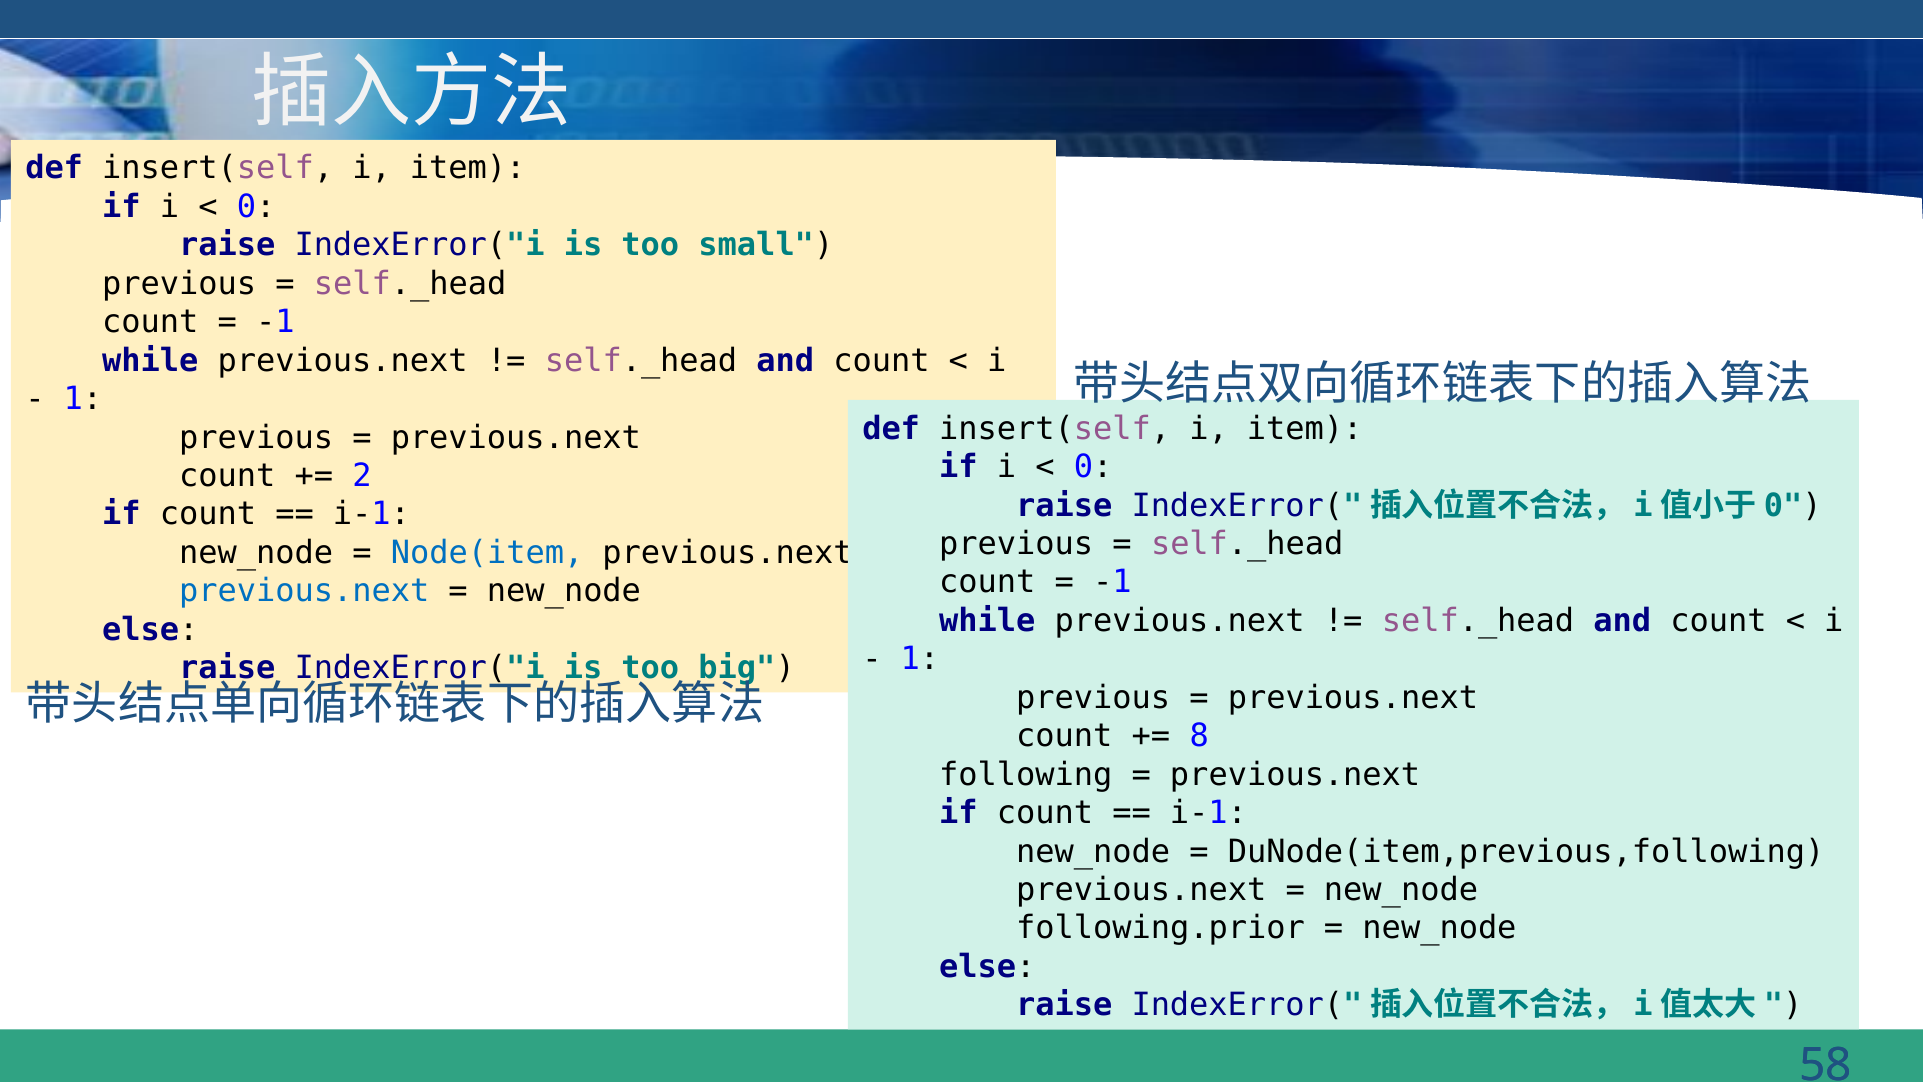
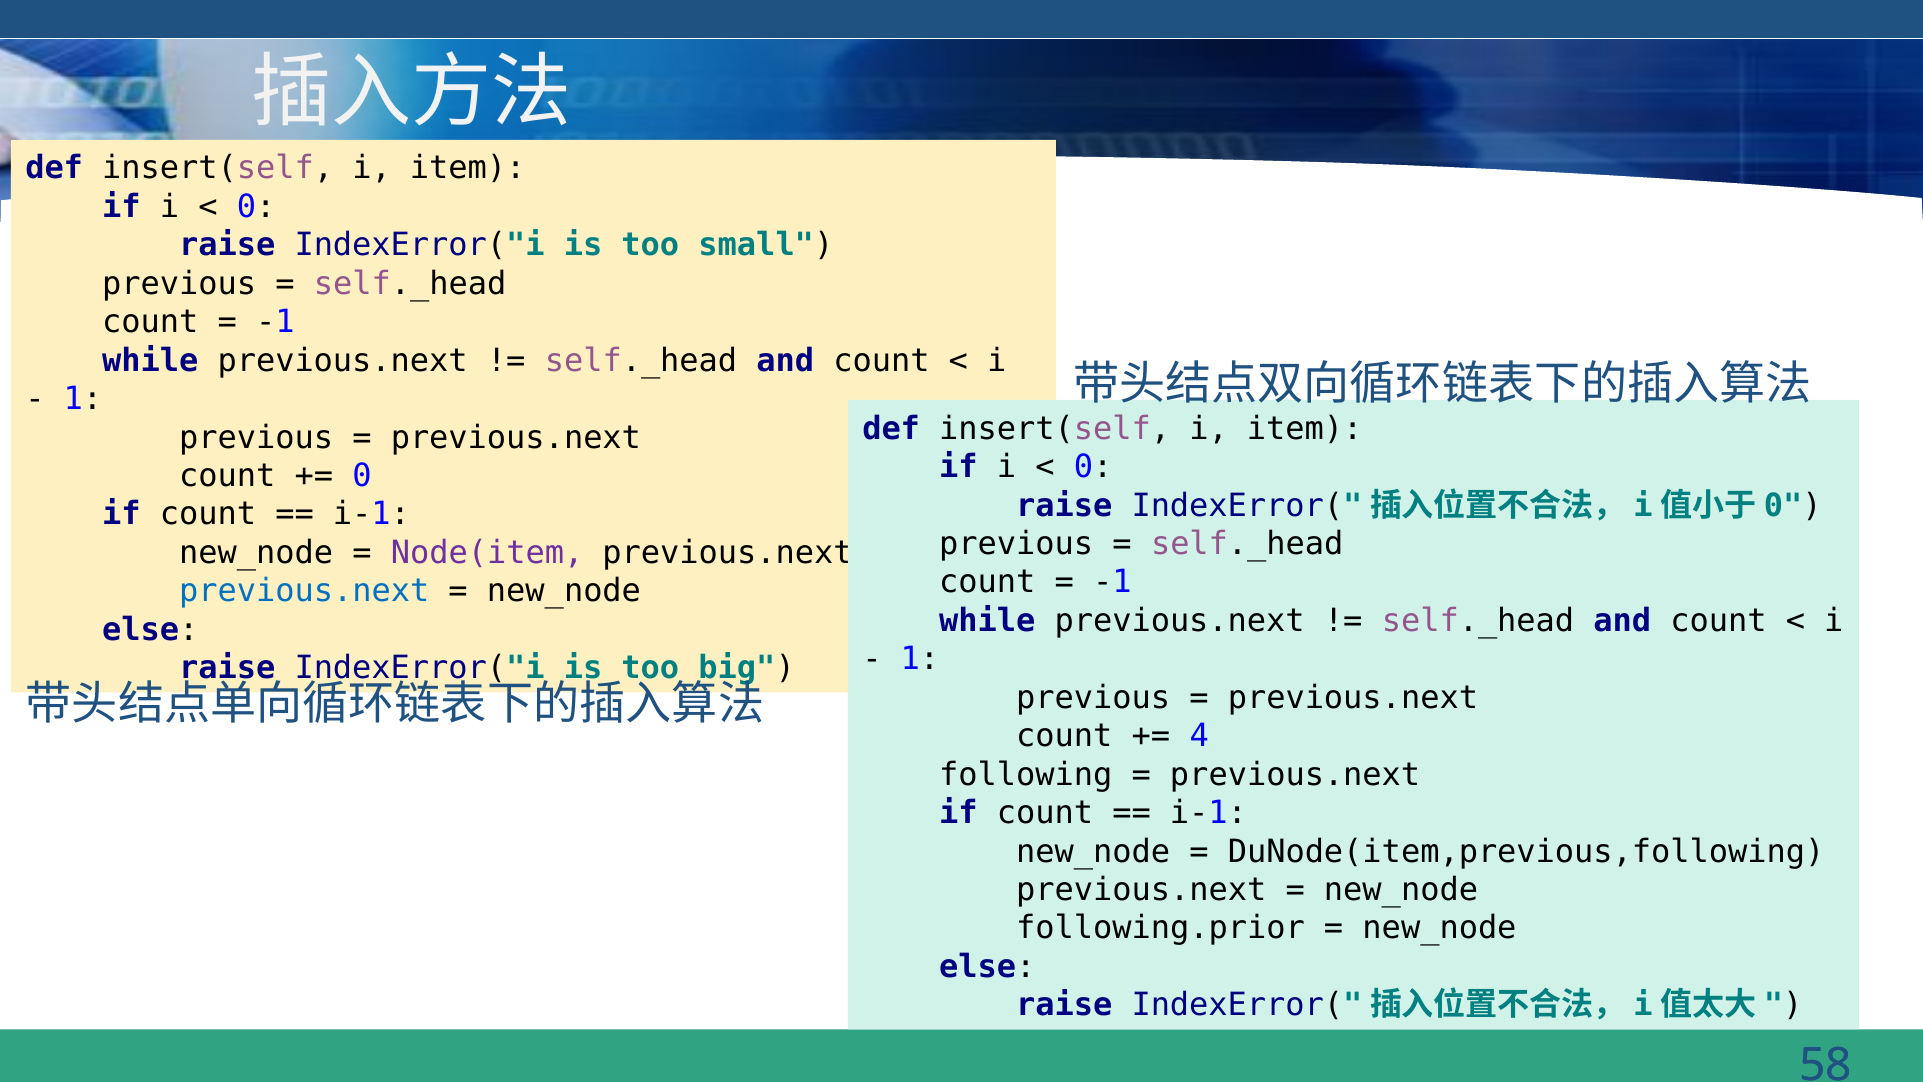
2 at (362, 476): 2 -> 0
Node(item colour: blue -> purple
8: 8 -> 4
